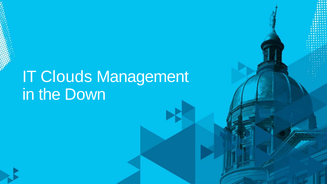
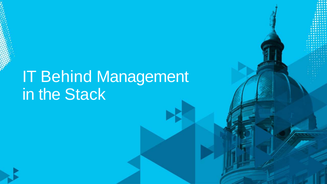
Clouds: Clouds -> Behind
Down: Down -> Stack
